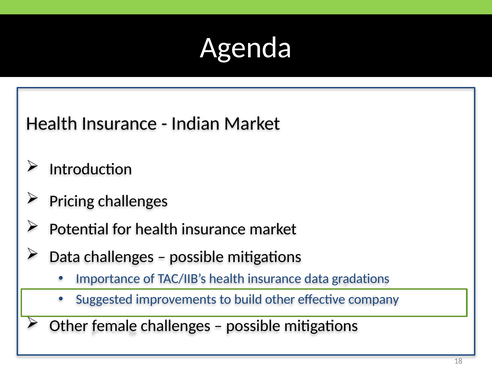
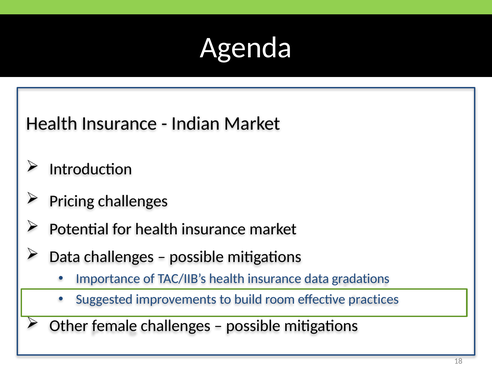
build other: other -> room
company: company -> practices
